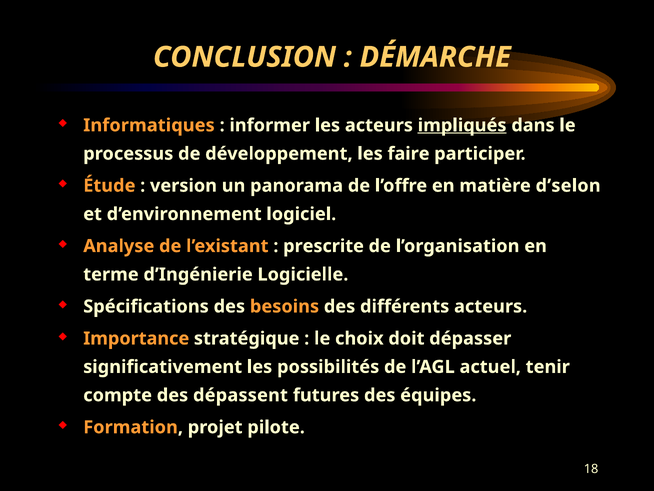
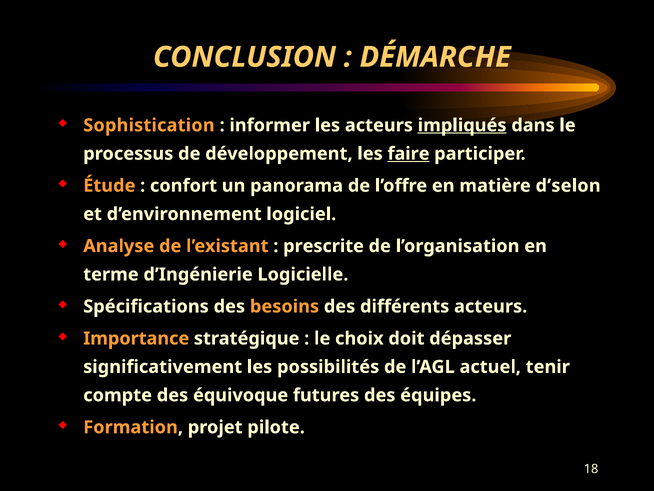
Informatiques: Informatiques -> Sophistication
faire underline: none -> present
version: version -> confort
dépassent: dépassent -> équivoque
